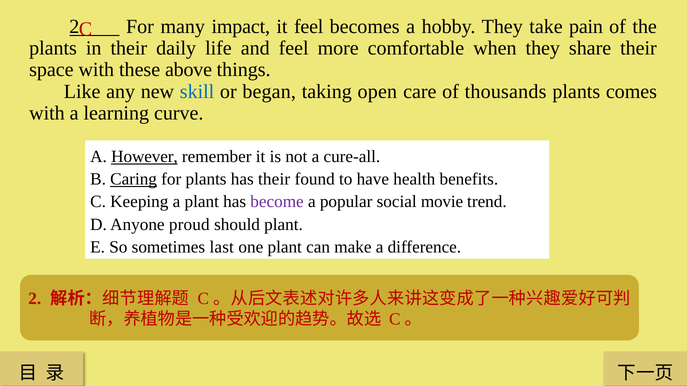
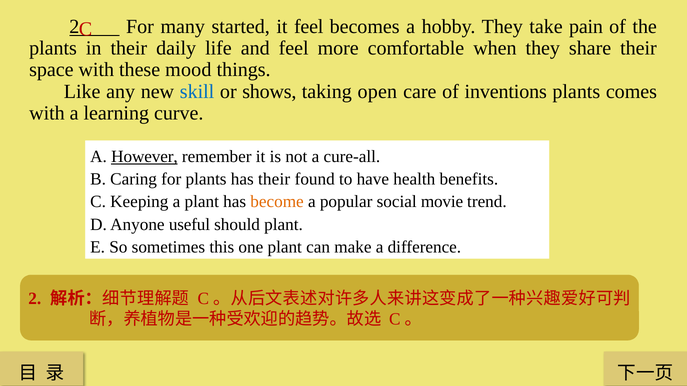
impact: impact -> started
above: above -> mood
began: began -> shows
thousands: thousands -> inventions
Caring underline: present -> none
become colour: purple -> orange
proud: proud -> useful
last: last -> this
